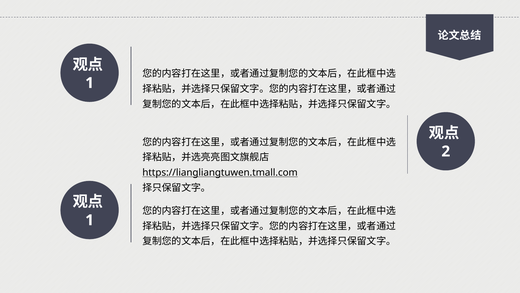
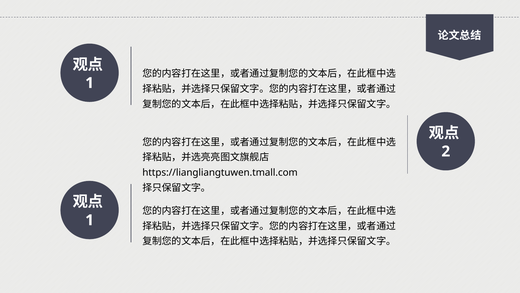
https://liangliangtuwen.tmall.com underline: present -> none
